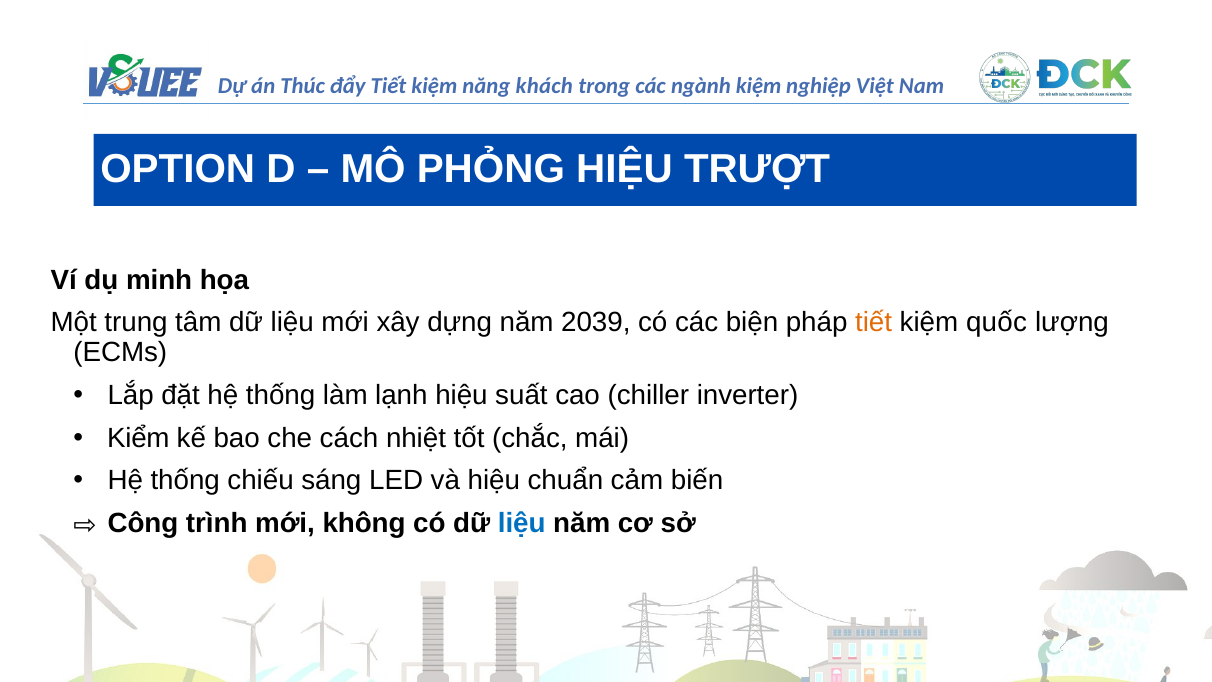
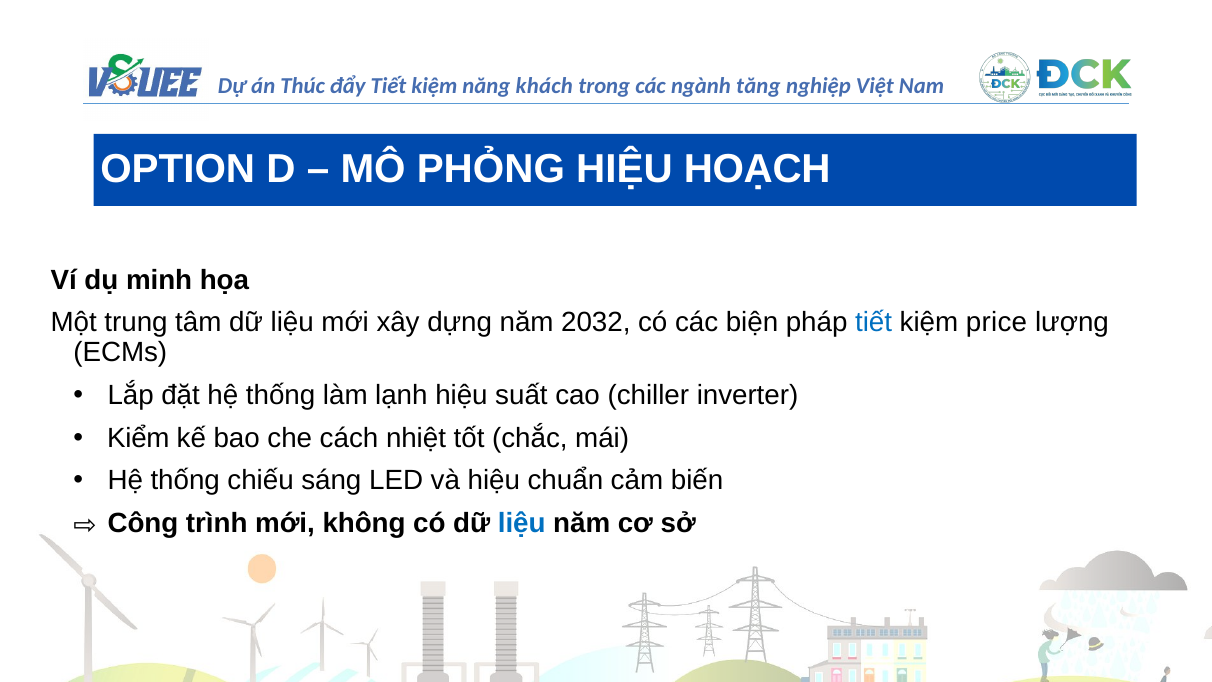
kiệm at (759, 86): kiệm -> tăng
TRƯỢT: TRƯỢT -> HOẠCH
2039: 2039 -> 2032
tiết at (874, 323) colour: orange -> blue
quốc: quốc -> price
